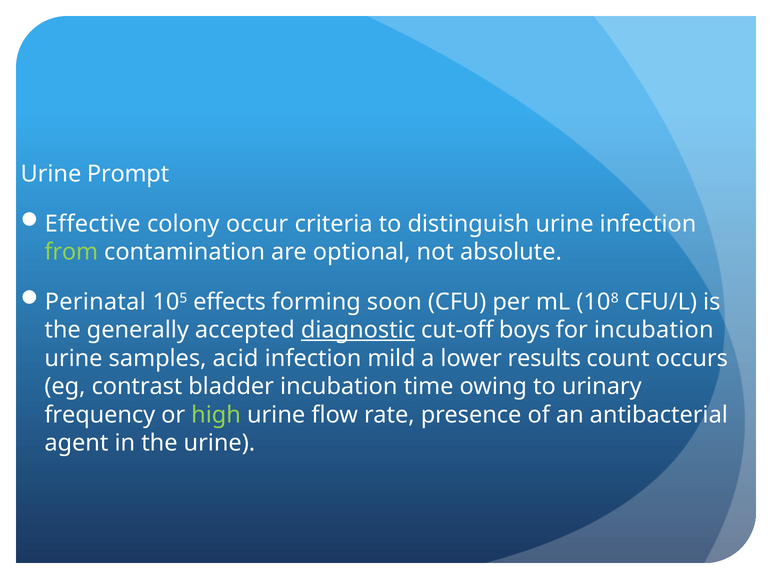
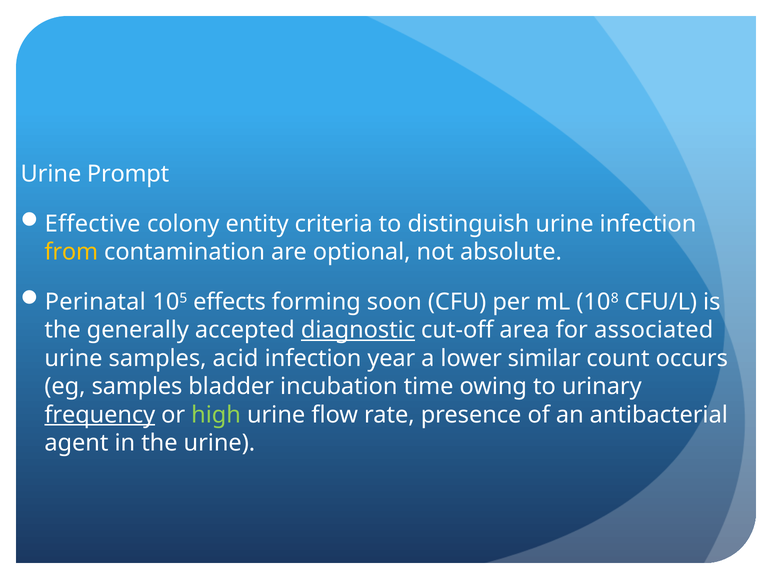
occur: occur -> entity
from colour: light green -> yellow
boys: boys -> area
for incubation: incubation -> associated
mild: mild -> year
results: results -> similar
eg contrast: contrast -> samples
frequency underline: none -> present
